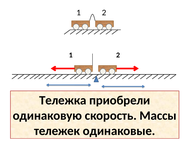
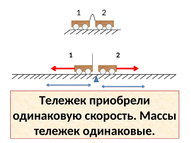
Тележка at (63, 100): Тележка -> Тележек
